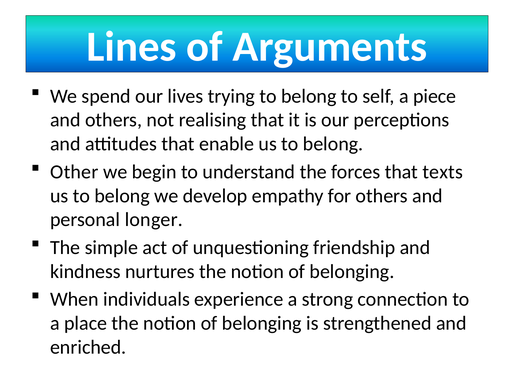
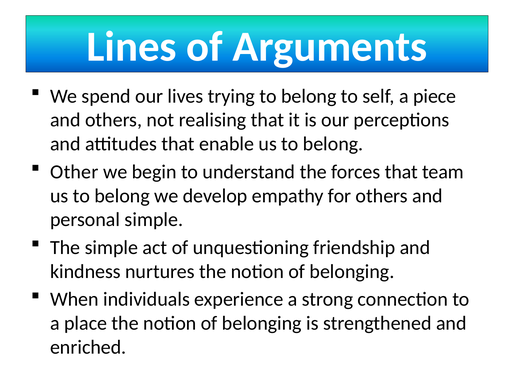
texts: texts -> team
personal longer: longer -> simple
